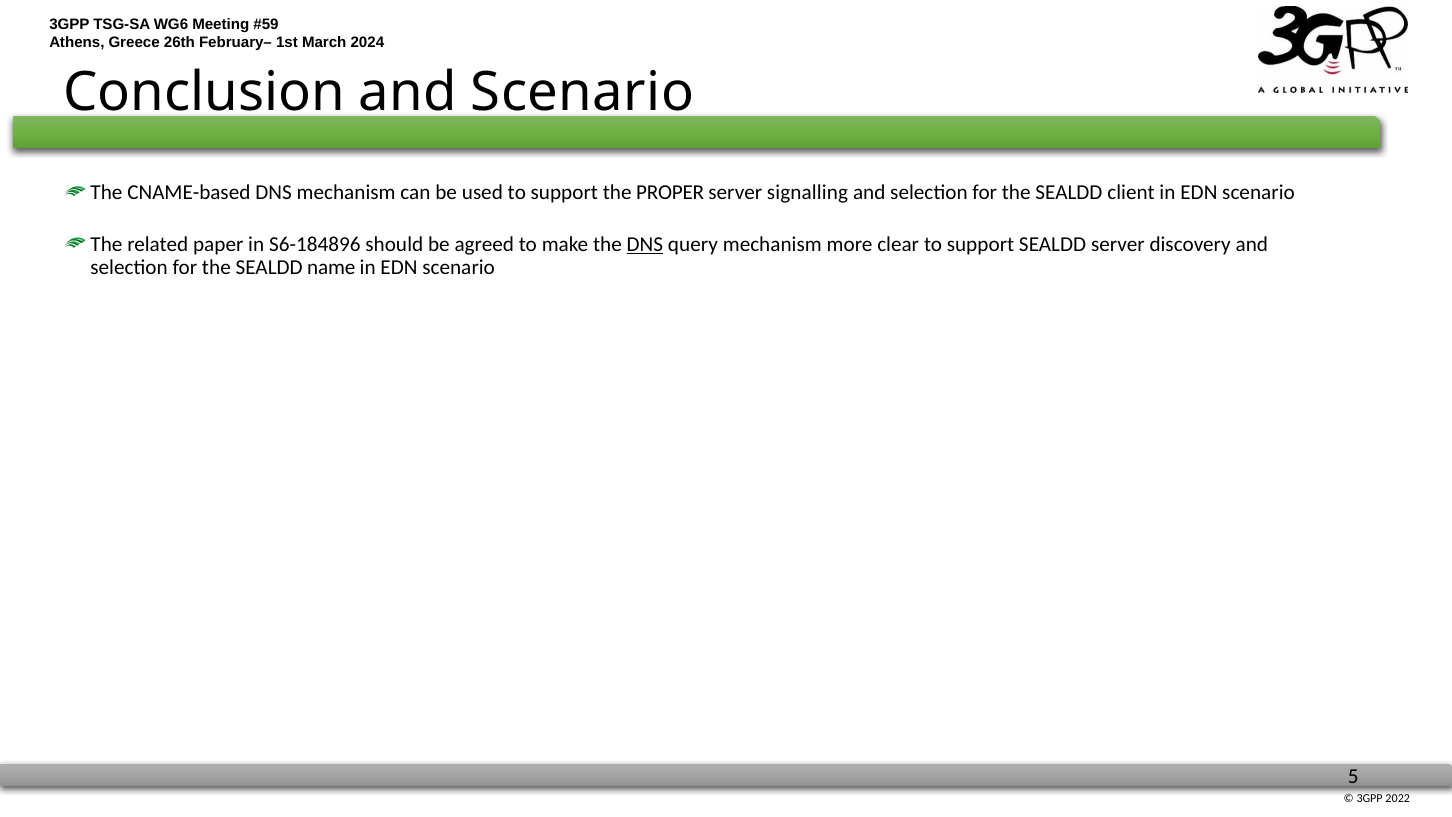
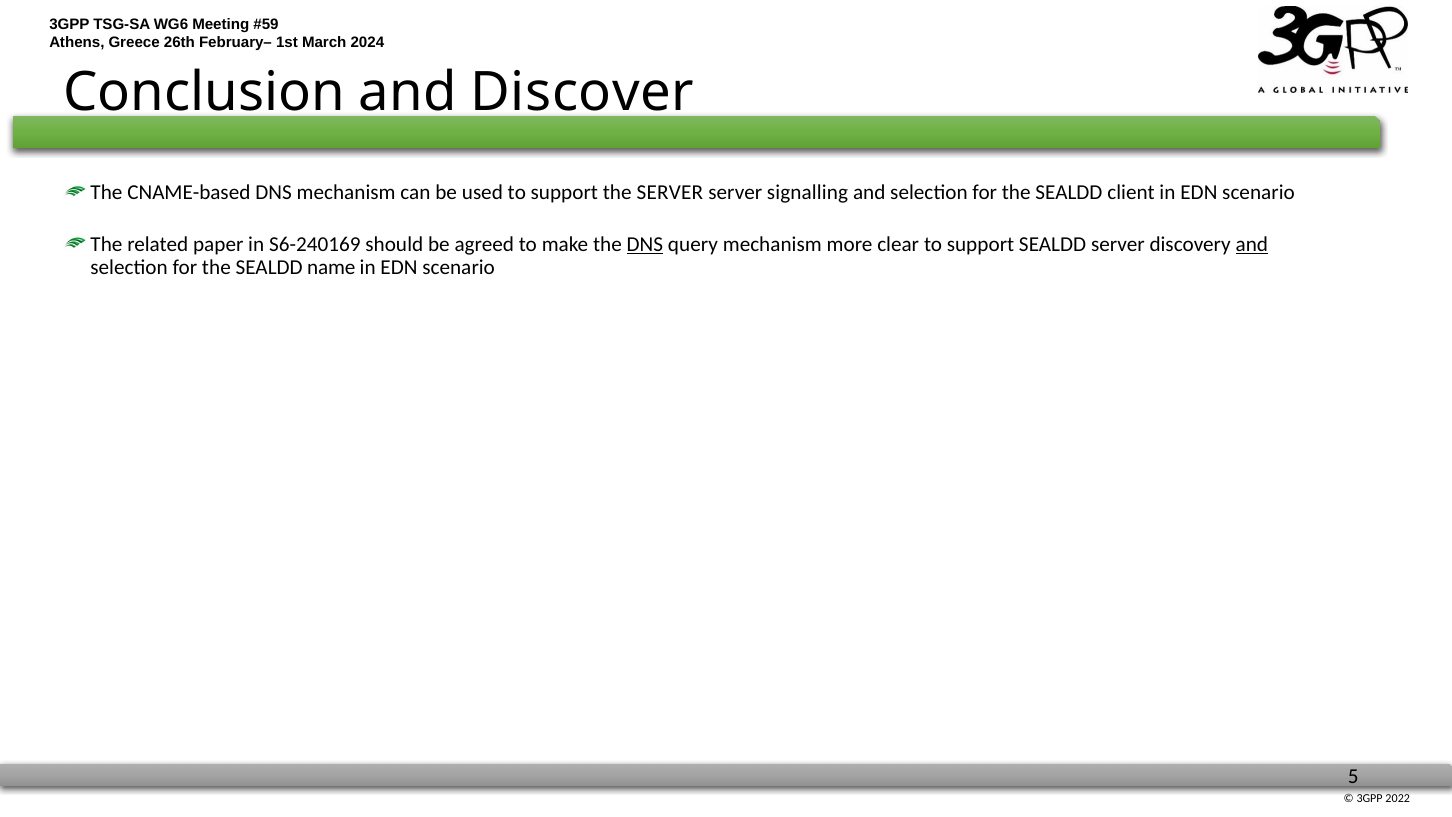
and Scenario: Scenario -> Discover
the PROPER: PROPER -> SERVER
S6-184896: S6-184896 -> S6-240169
and at (1252, 244) underline: none -> present
